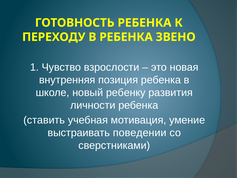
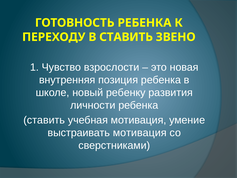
В РЕБЕНКА: РЕБЕНКА -> СТАВИТЬ
выстраивать поведении: поведении -> мотивация
